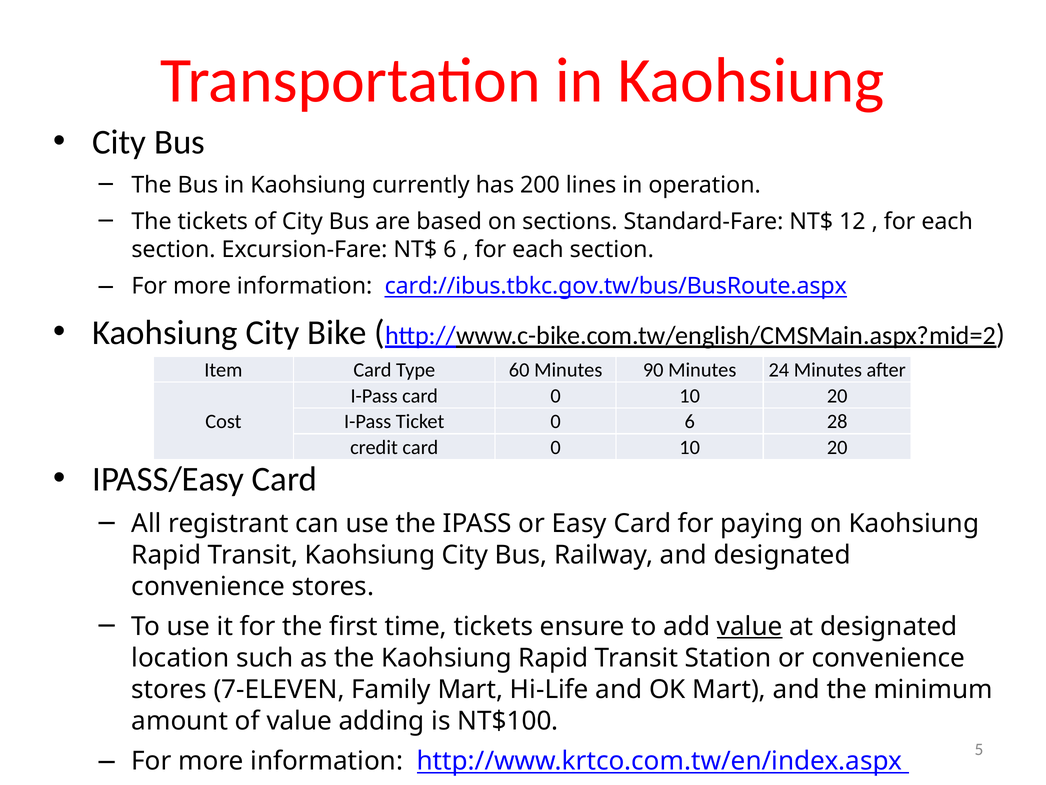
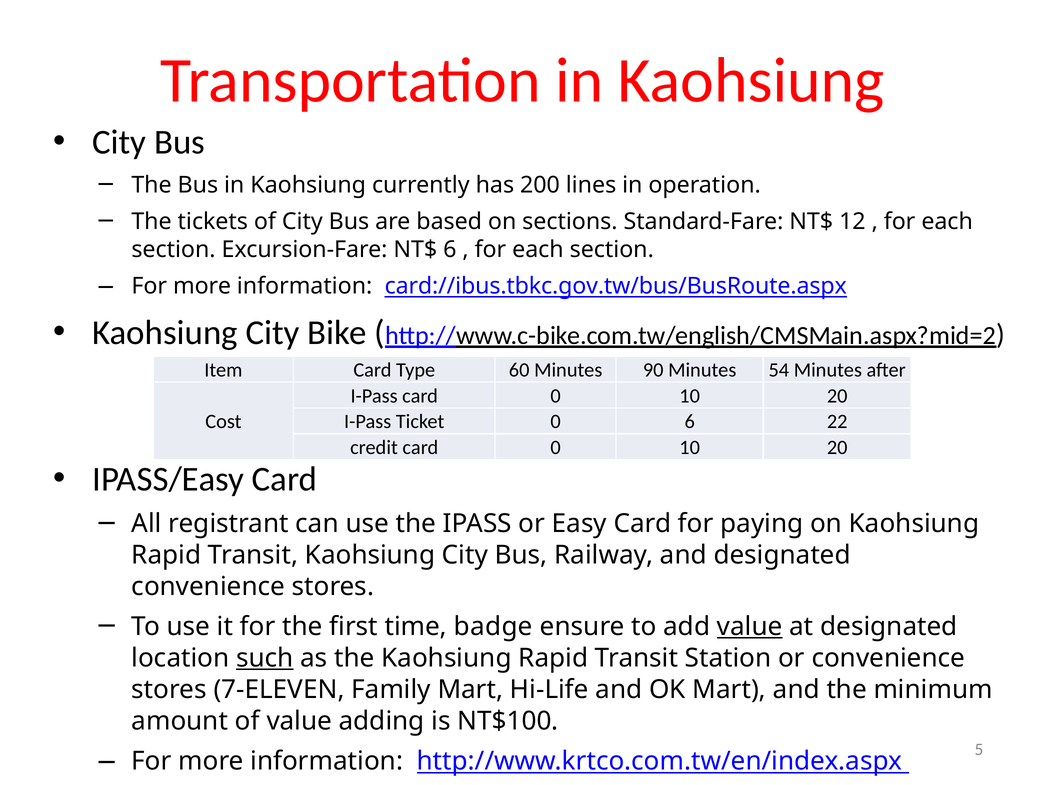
24: 24 -> 54
28: 28 -> 22
time tickets: tickets -> badge
such underline: none -> present
